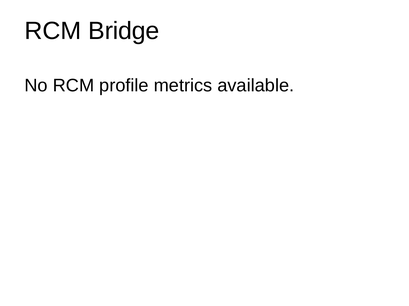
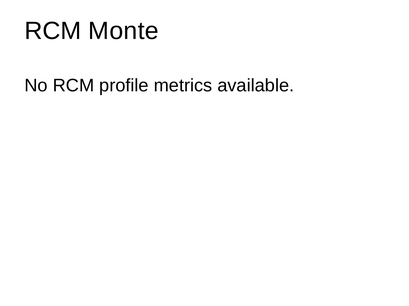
Bridge: Bridge -> Monte
